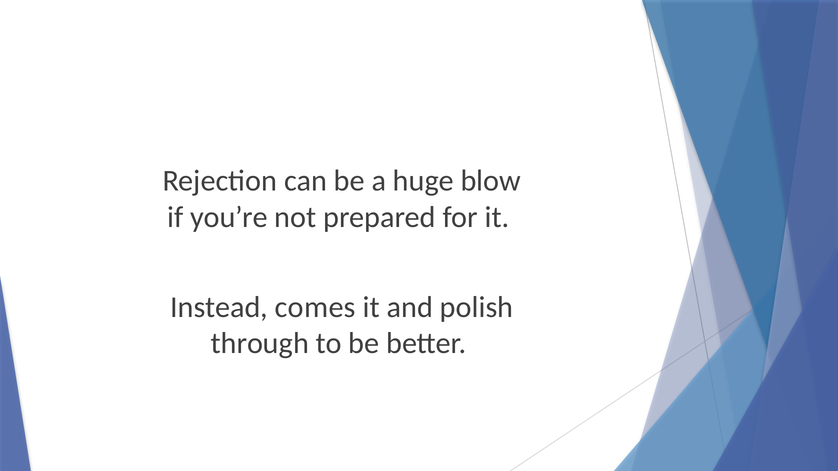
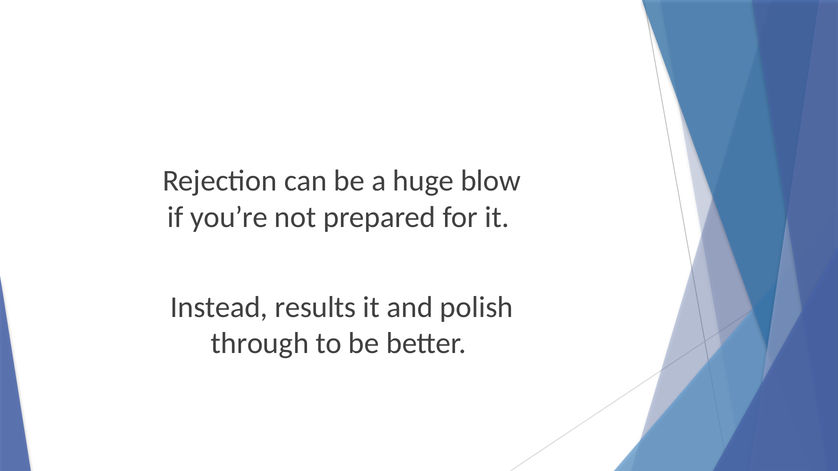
comes: comes -> results
